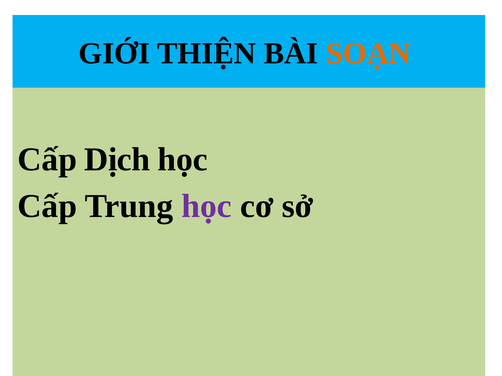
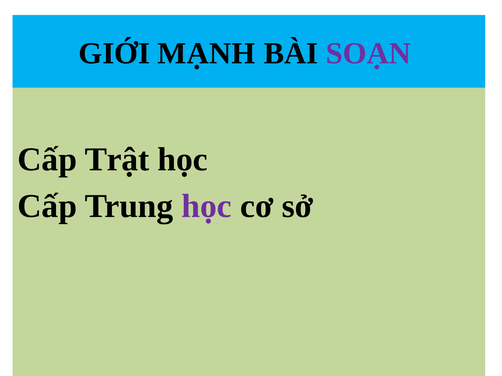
THIỆN: THIỆN -> MẠNH
SOẠN colour: orange -> purple
Dịch: Dịch -> Trật
